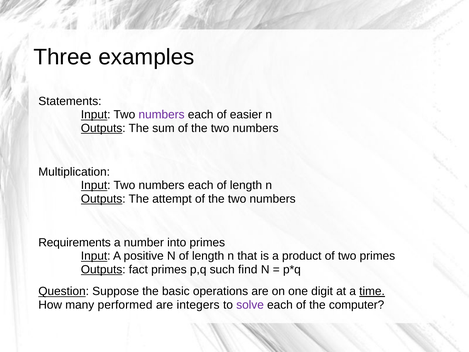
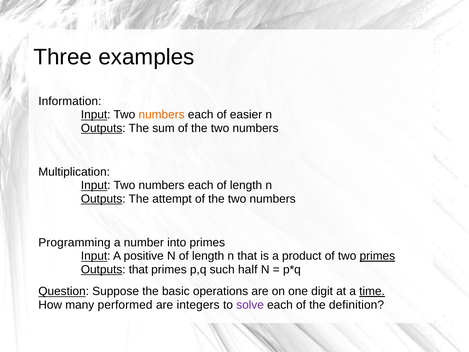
Statements: Statements -> Information
numbers at (162, 115) colour: purple -> orange
Requirements: Requirements -> Programming
primes at (377, 256) underline: none -> present
Outputs fact: fact -> that
find: find -> half
computer: computer -> definition
